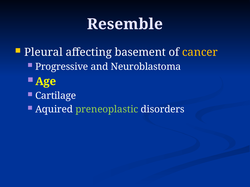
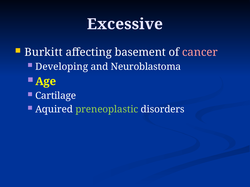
Resemble: Resemble -> Excessive
Pleural: Pleural -> Burkitt
cancer colour: yellow -> pink
Progressive: Progressive -> Developing
